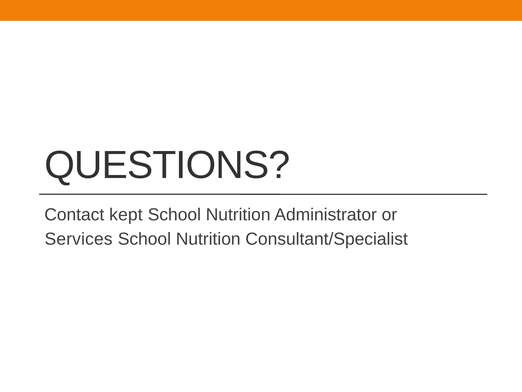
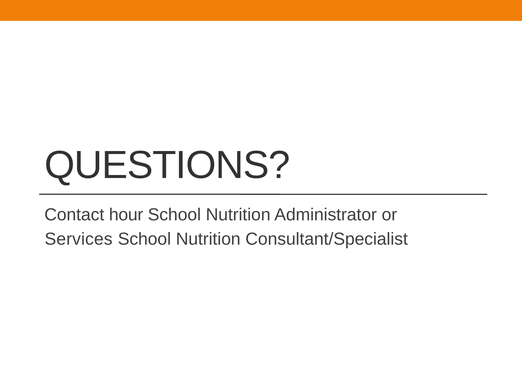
kept: kept -> hour
